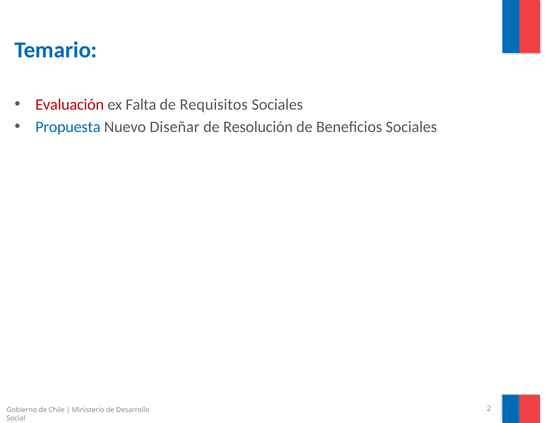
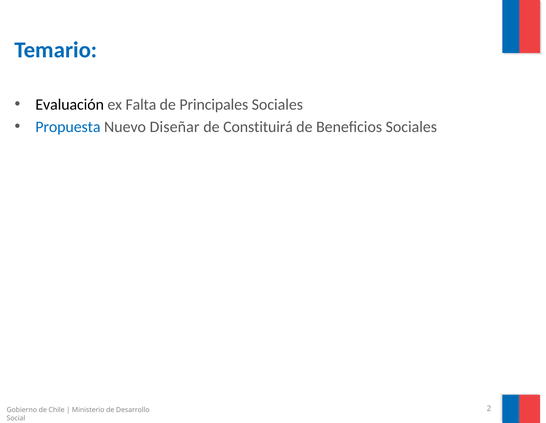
Evaluación colour: red -> black
Requisitos: Requisitos -> Principales
Resolución: Resolución -> Constituirá
